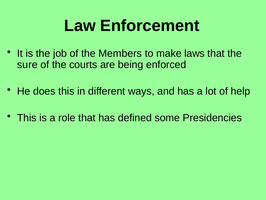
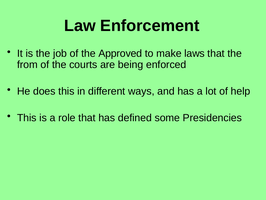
Members: Members -> Approved
sure: sure -> from
